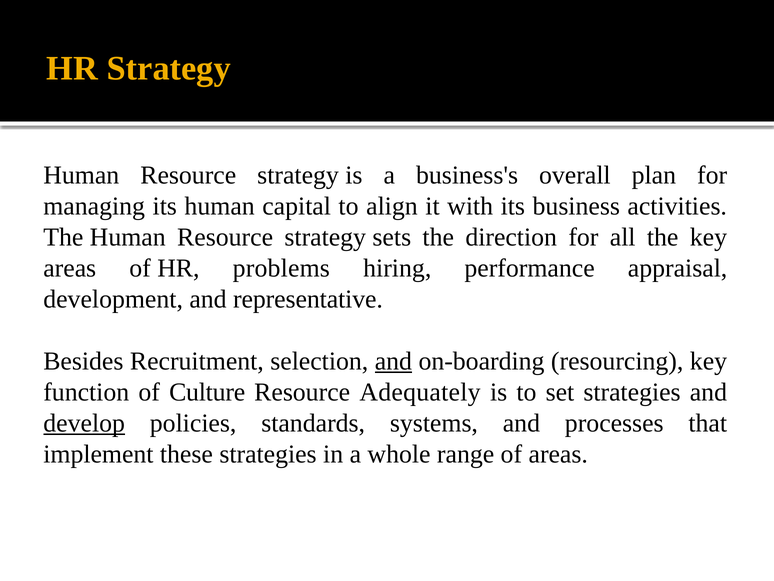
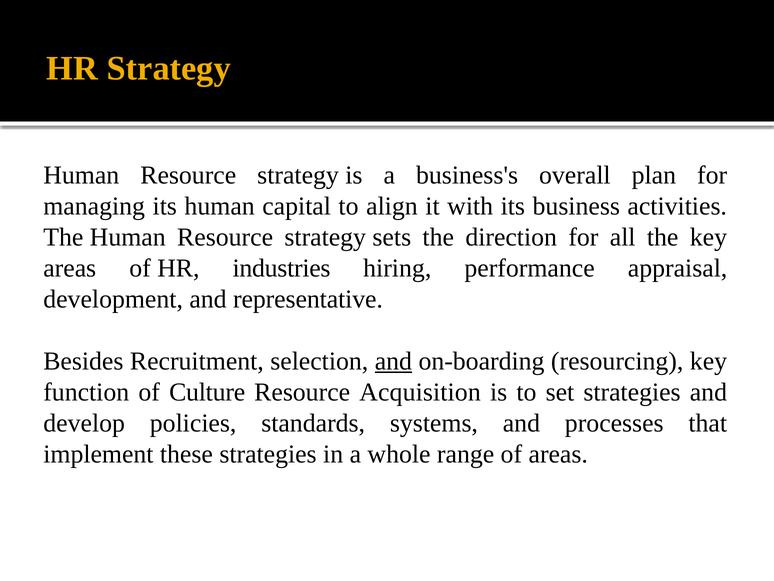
problems: problems -> industries
Adequately: Adequately -> Acquisition
develop underline: present -> none
